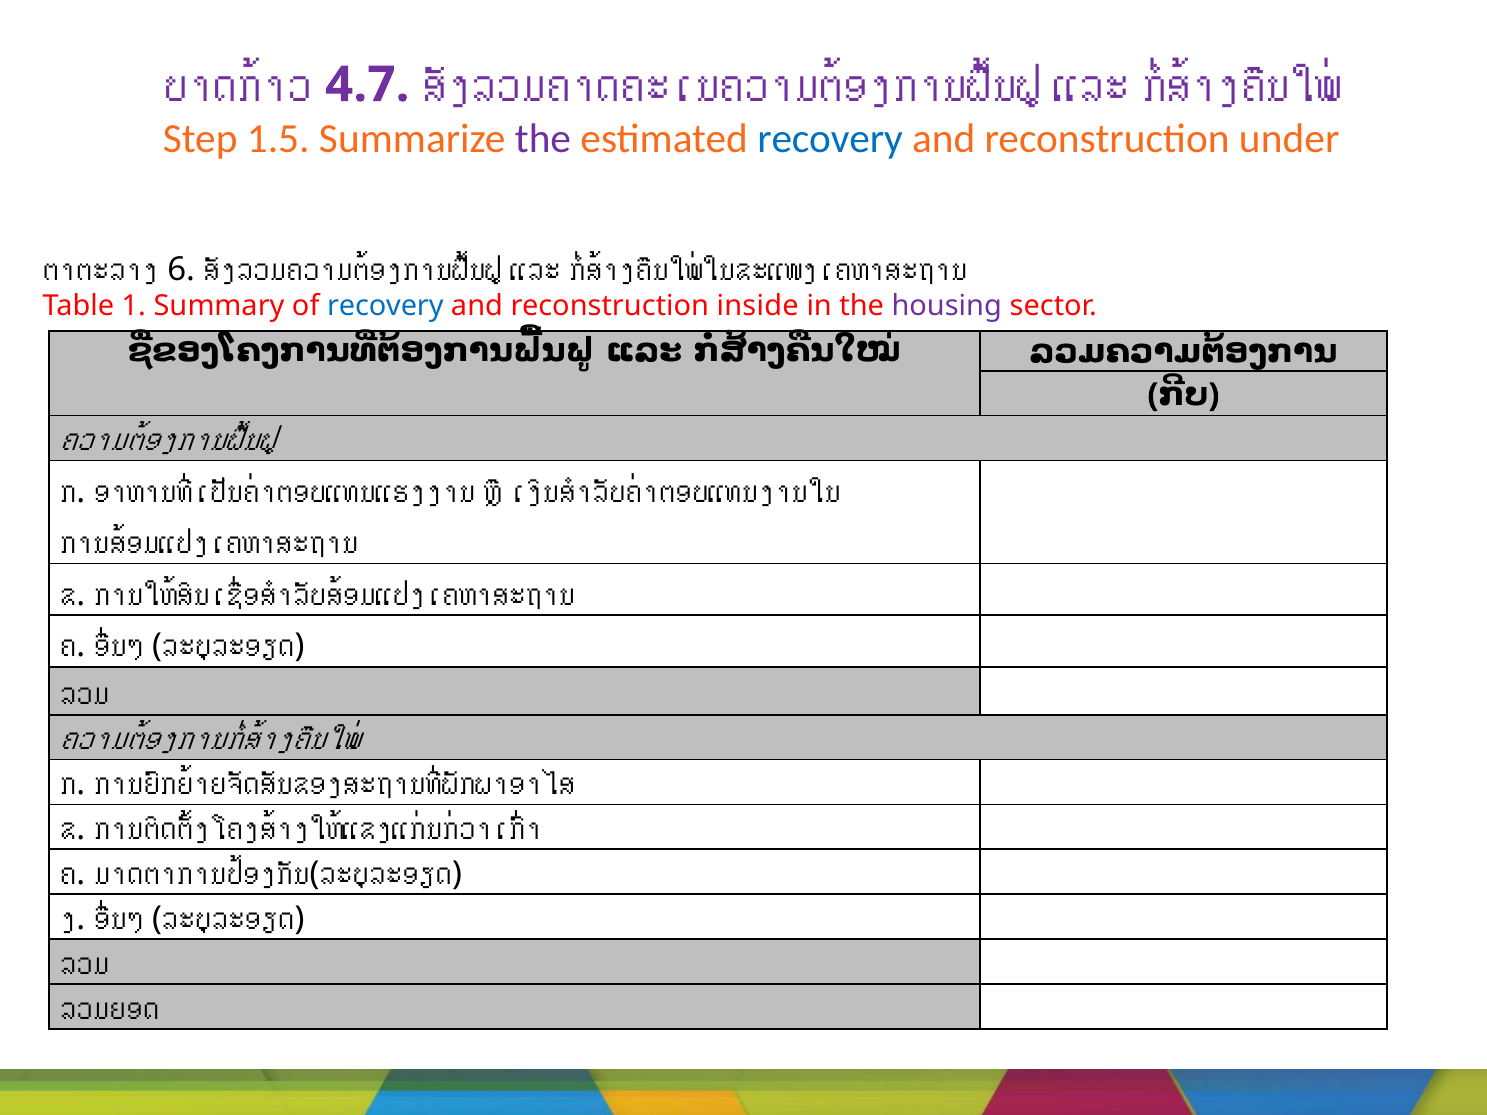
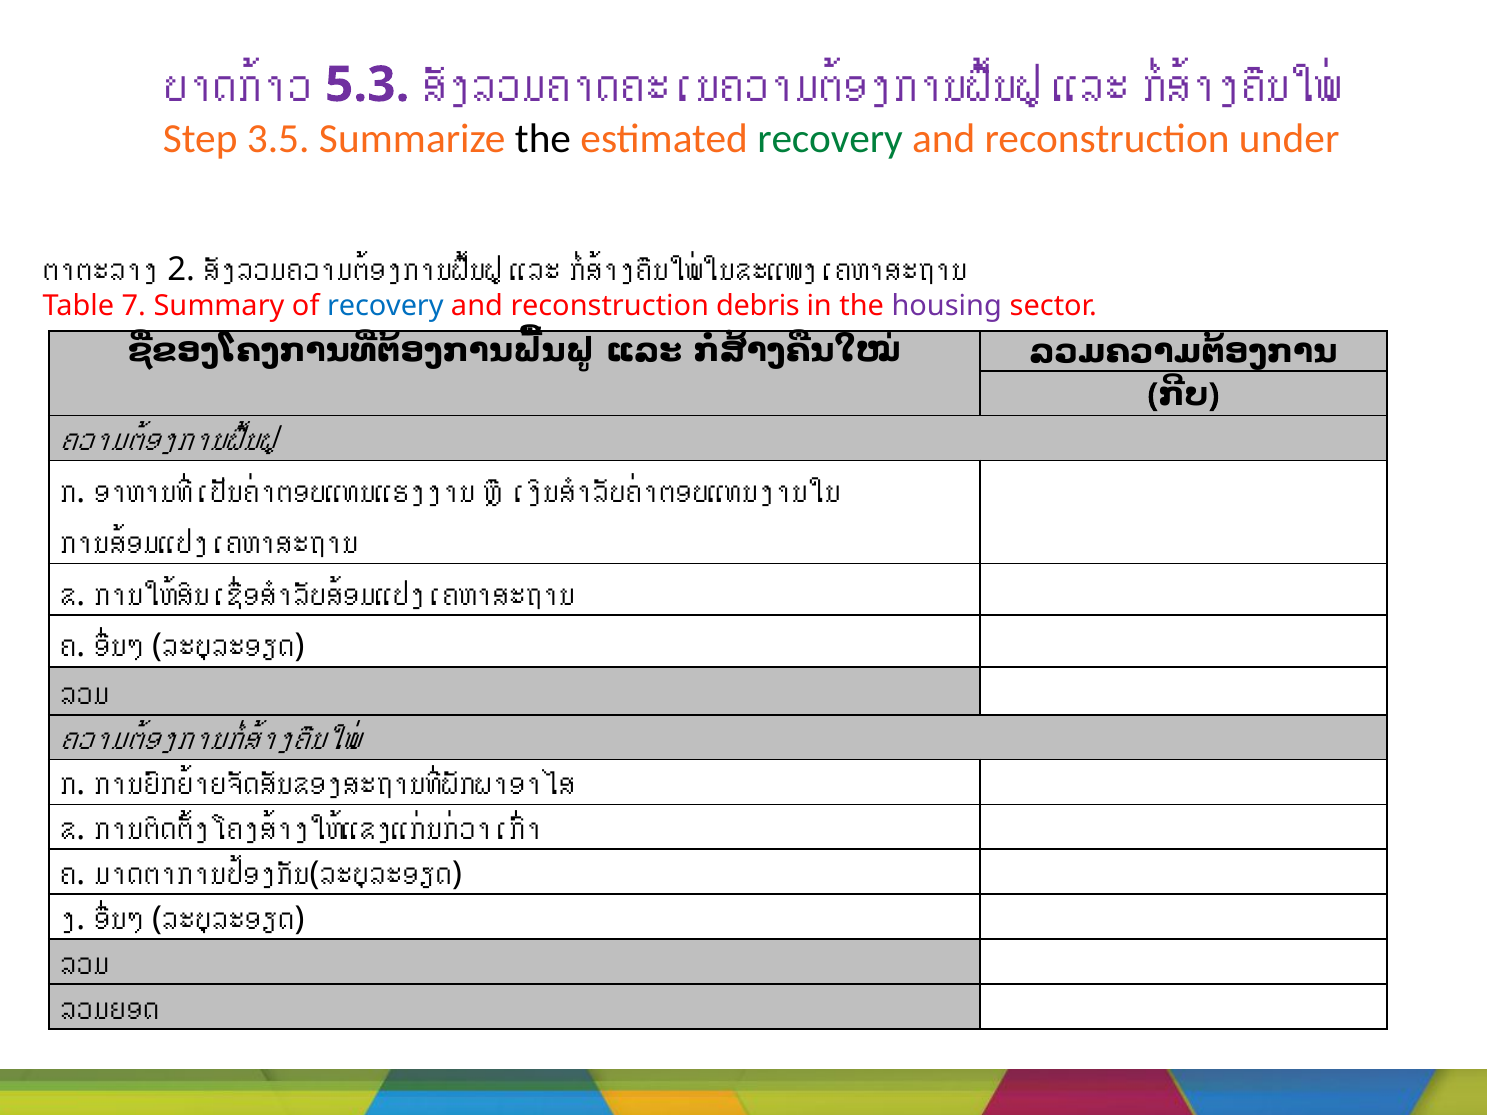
4.7: 4.7 -> 5.3
1.5: 1.5 -> 3.5
the at (543, 139) colour: purple -> black
recovery at (830, 139) colour: blue -> green
6: 6 -> 2
1: 1 -> 7
inside: inside -> debris
